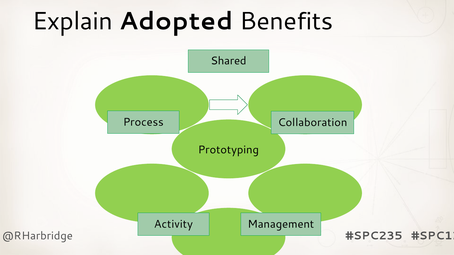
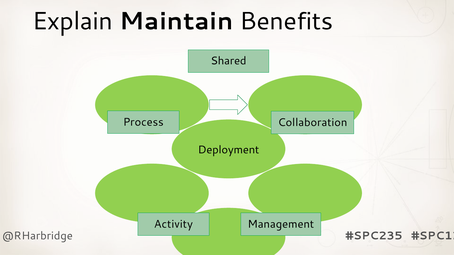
Adopted: Adopted -> Maintain
Prototyping: Prototyping -> Deployment
